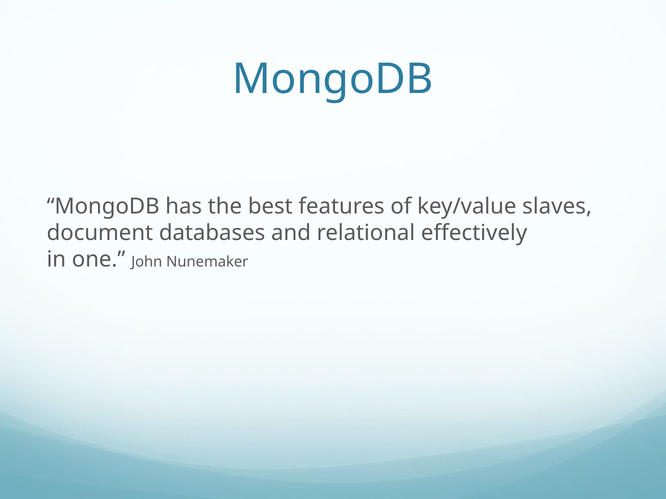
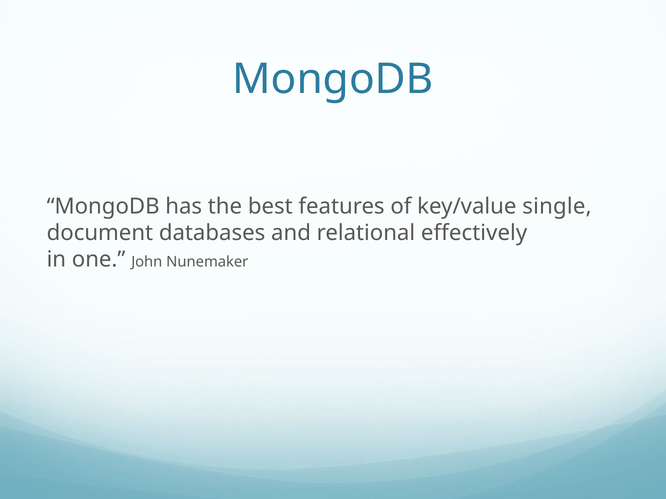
slaves: slaves -> single
